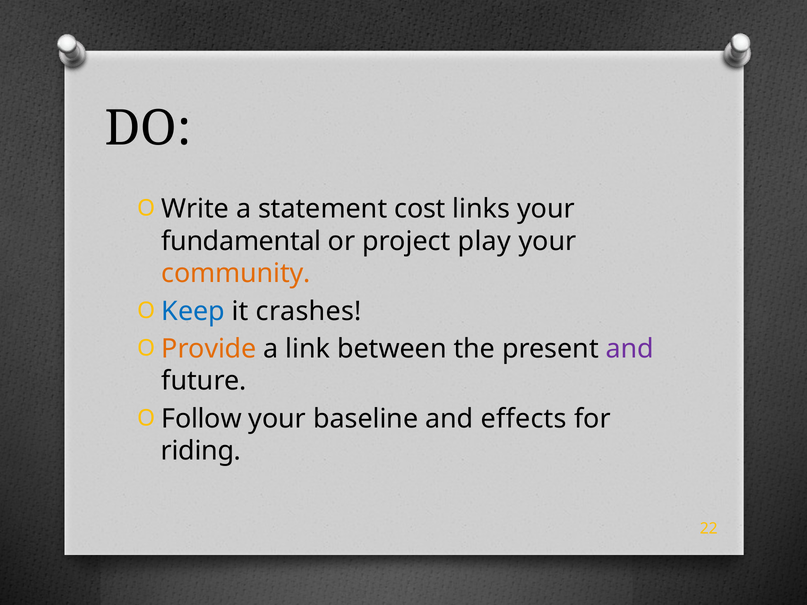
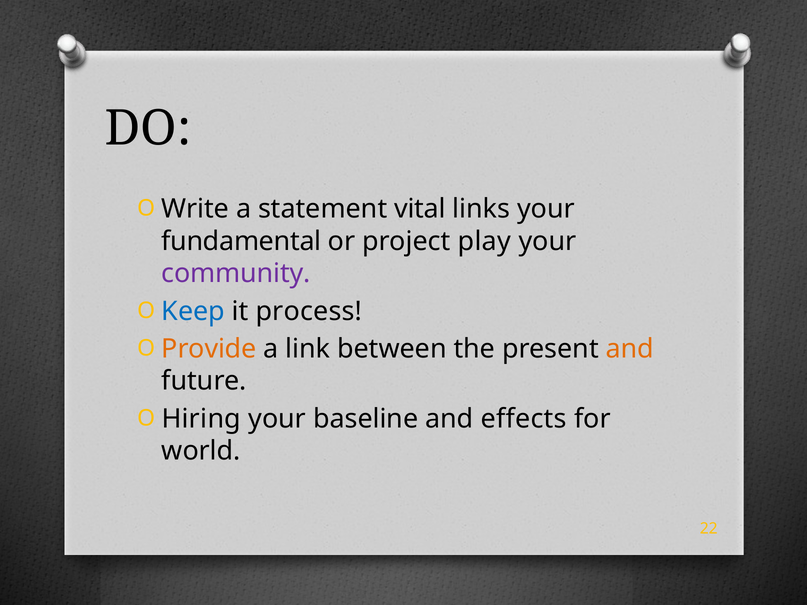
cost: cost -> vital
community colour: orange -> purple
crashes: crashes -> process
and at (630, 349) colour: purple -> orange
Follow: Follow -> Hiring
riding: riding -> world
